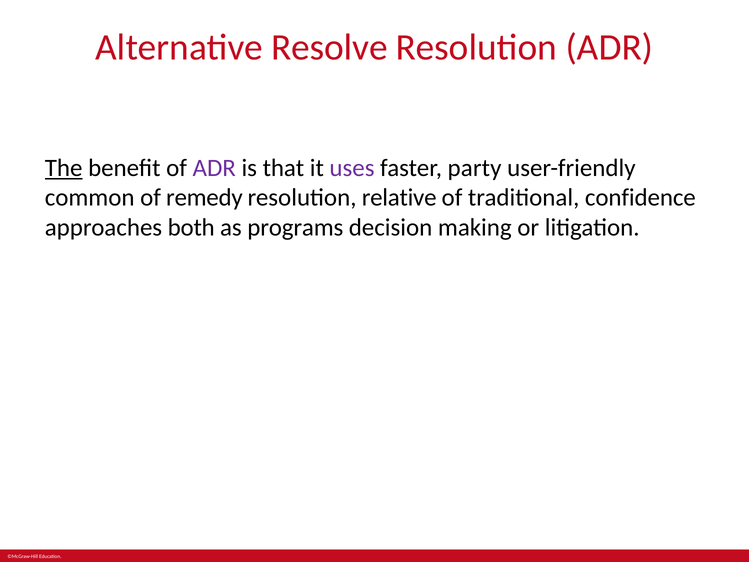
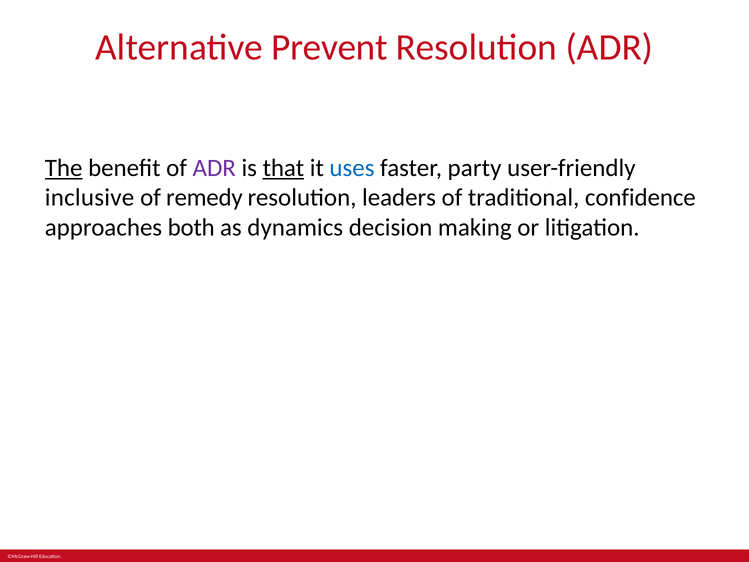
Resolve: Resolve -> Prevent
that underline: none -> present
uses colour: purple -> blue
common: common -> inclusive
relative: relative -> leaders
programs: programs -> dynamics
